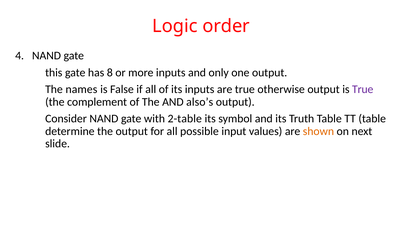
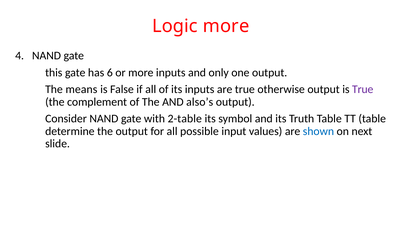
Logic order: order -> more
8: 8 -> 6
names: names -> means
shown colour: orange -> blue
